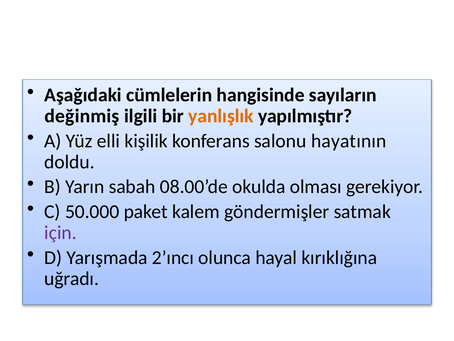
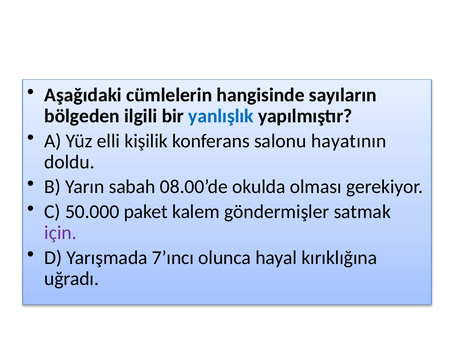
değinmiş: değinmiş -> bölgeden
yanlışlık colour: orange -> blue
2’ıncı: 2’ıncı -> 7’ıncı
